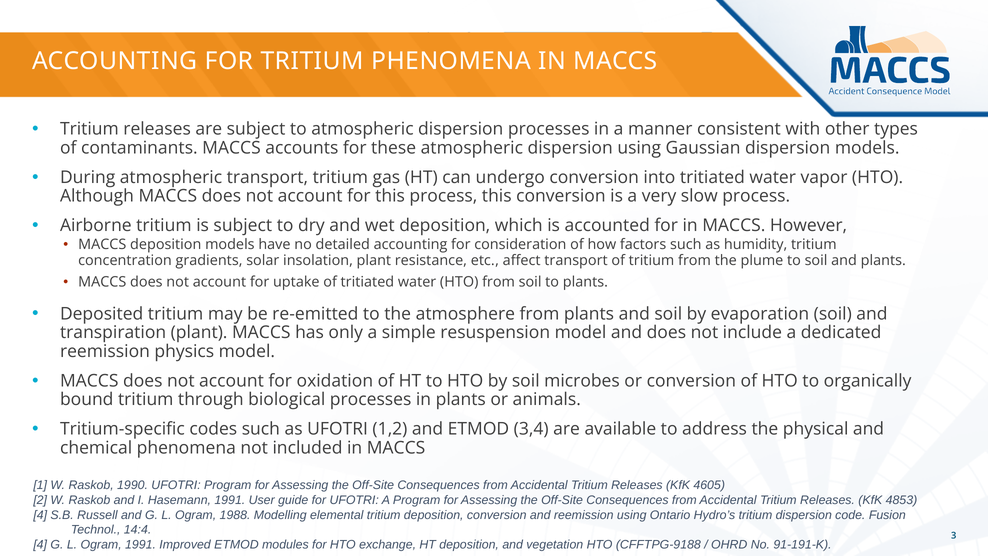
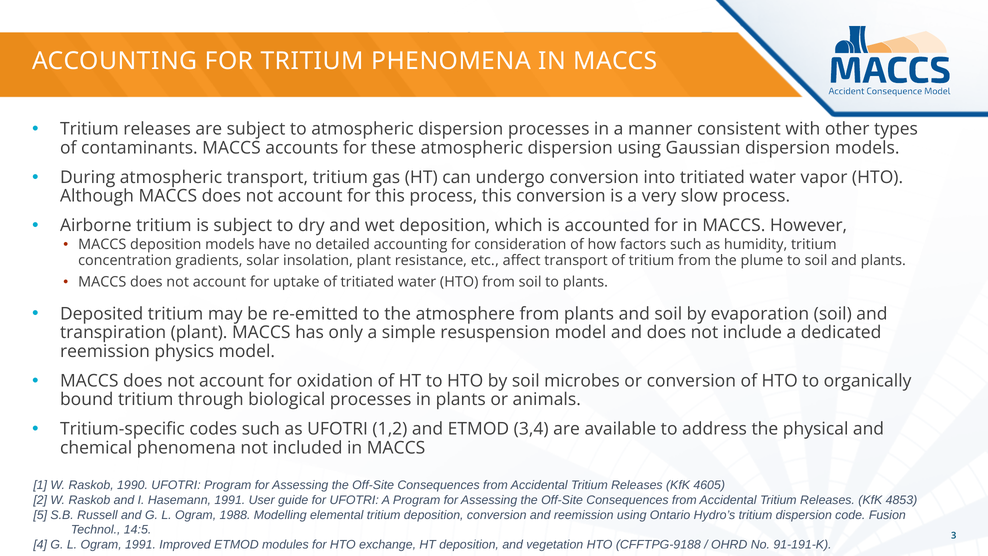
4 at (40, 515): 4 -> 5
14:4: 14:4 -> 14:5
